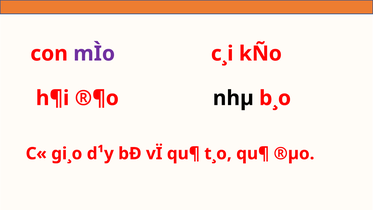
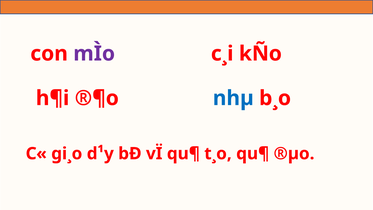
nhµ colour: black -> blue
